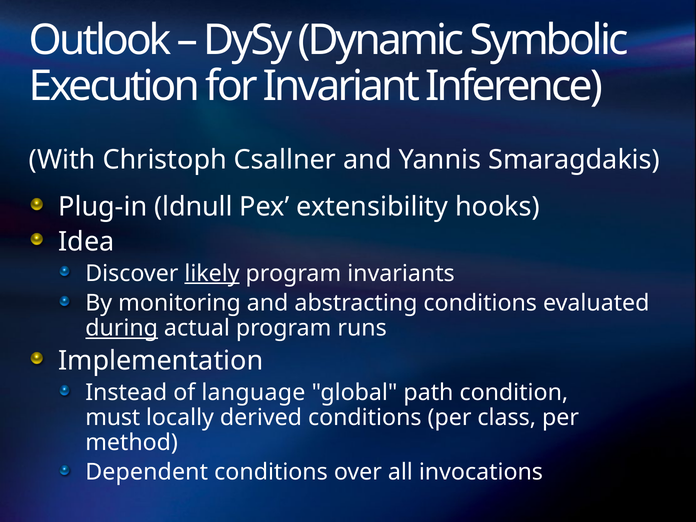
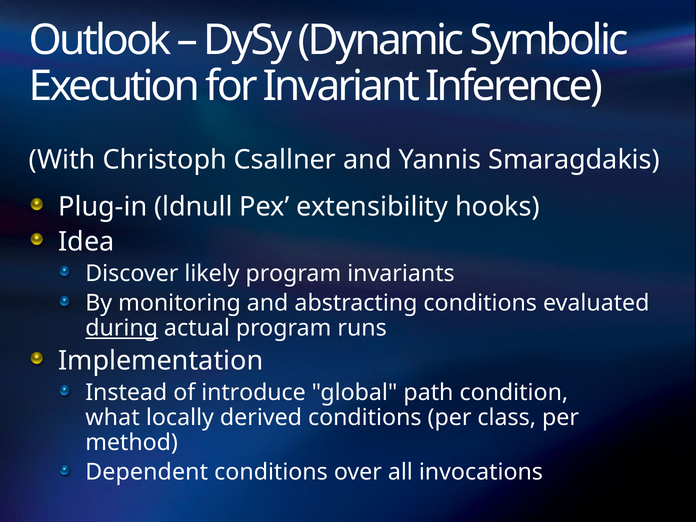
likely underline: present -> none
language: language -> introduce
must: must -> what
